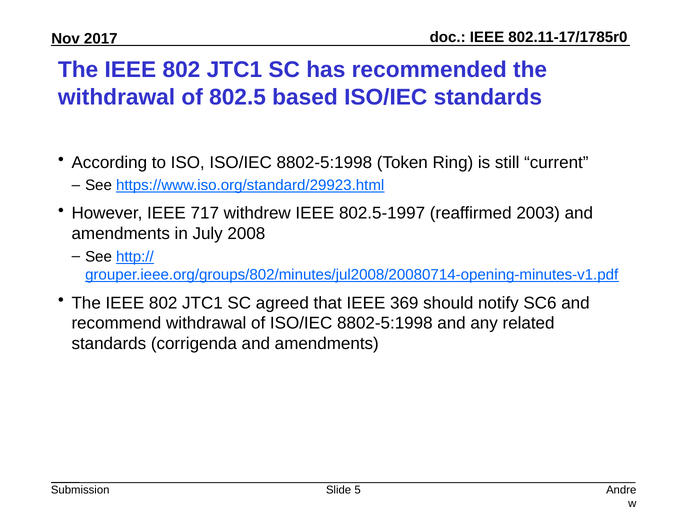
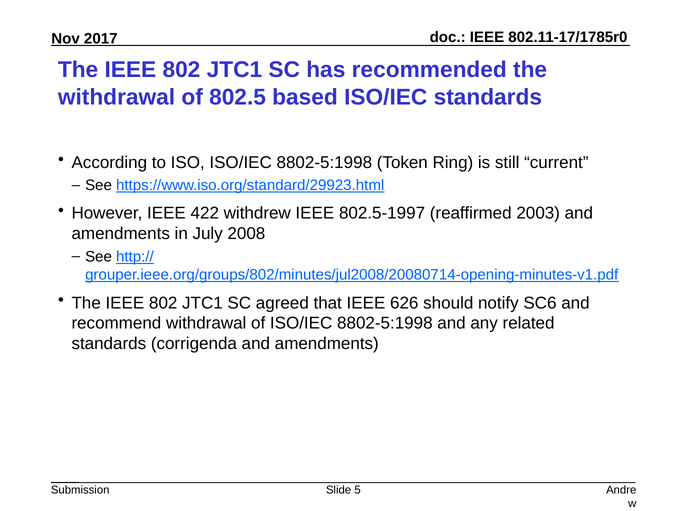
717: 717 -> 422
369: 369 -> 626
